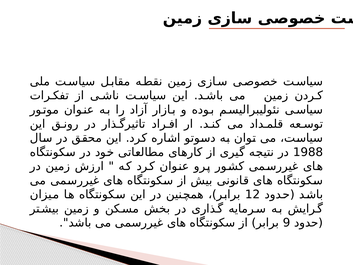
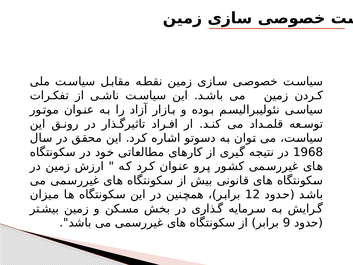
1988: 1988 -> 1968
